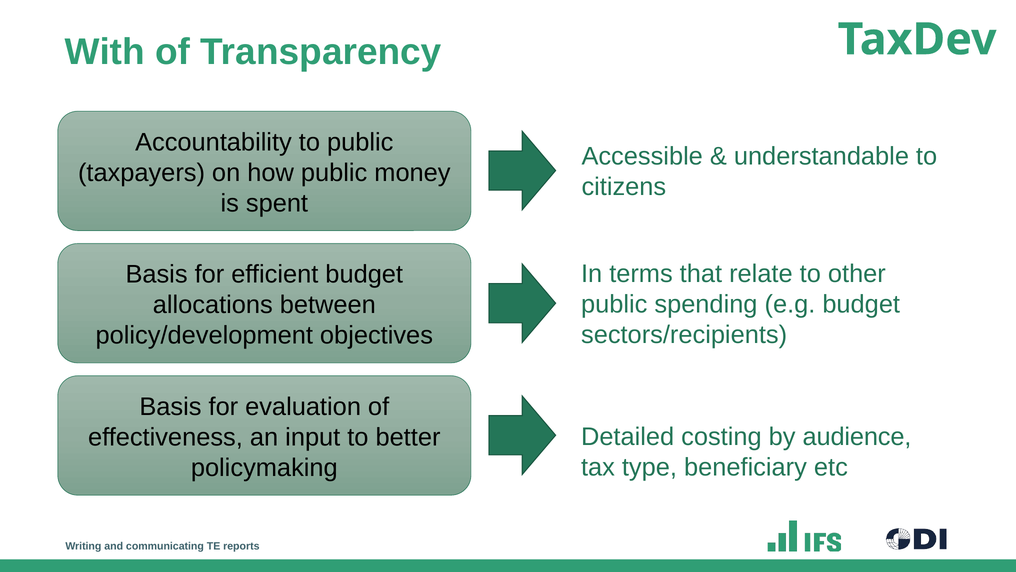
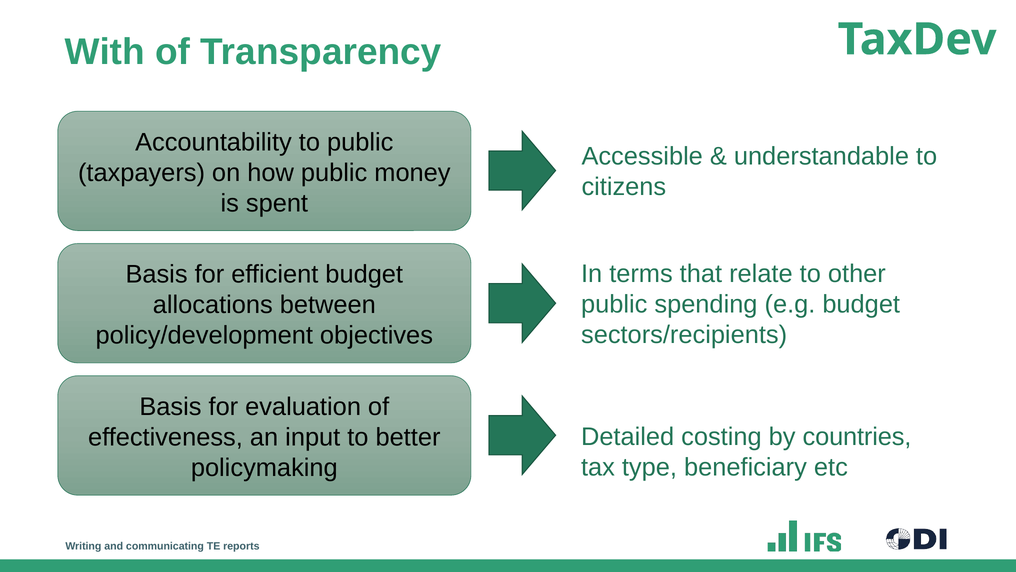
audience: audience -> countries
